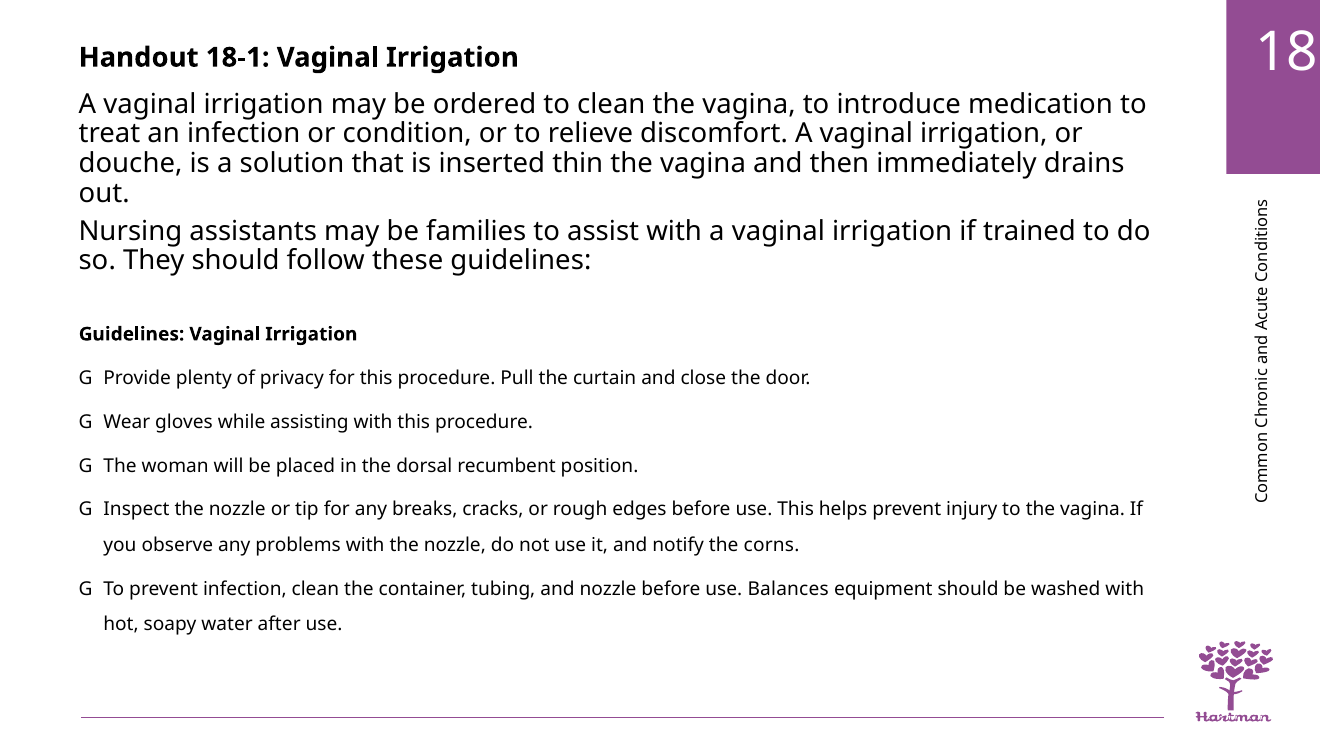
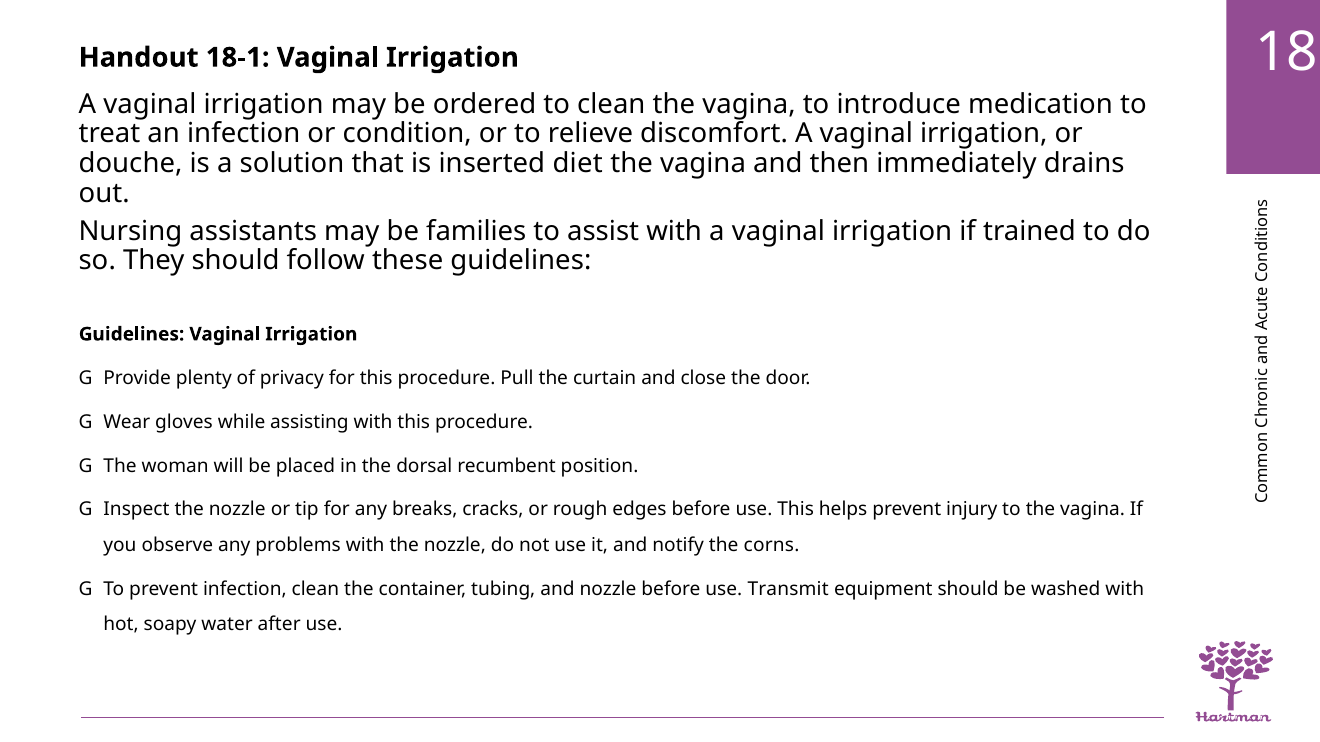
thin: thin -> diet
Balances: Balances -> Transmit
